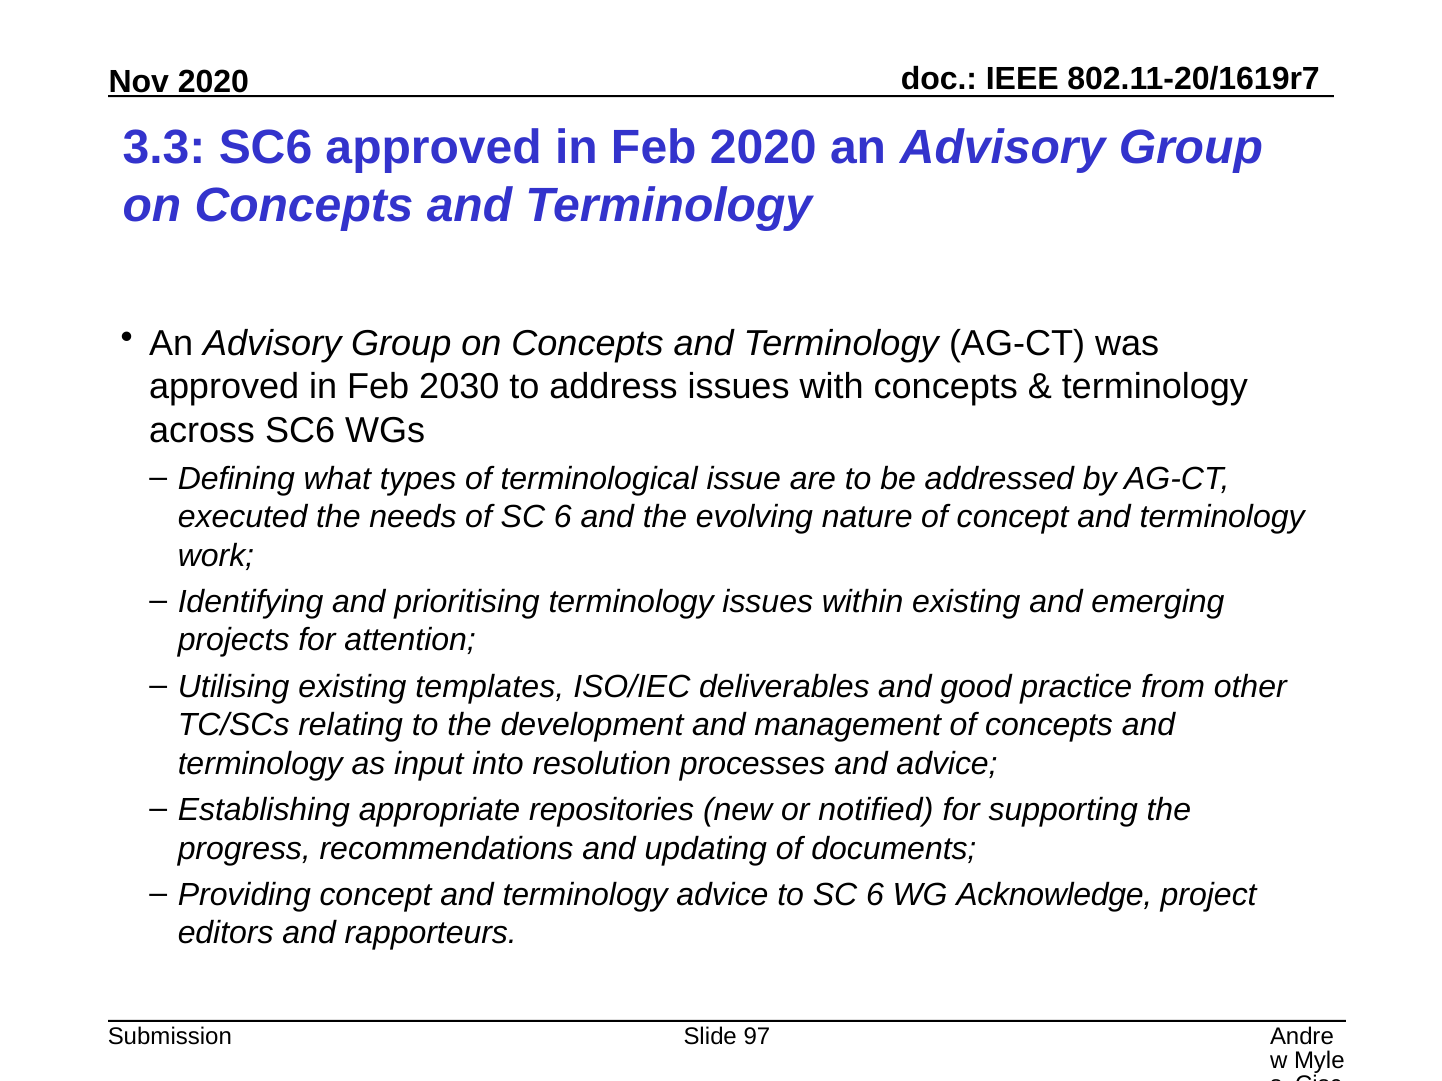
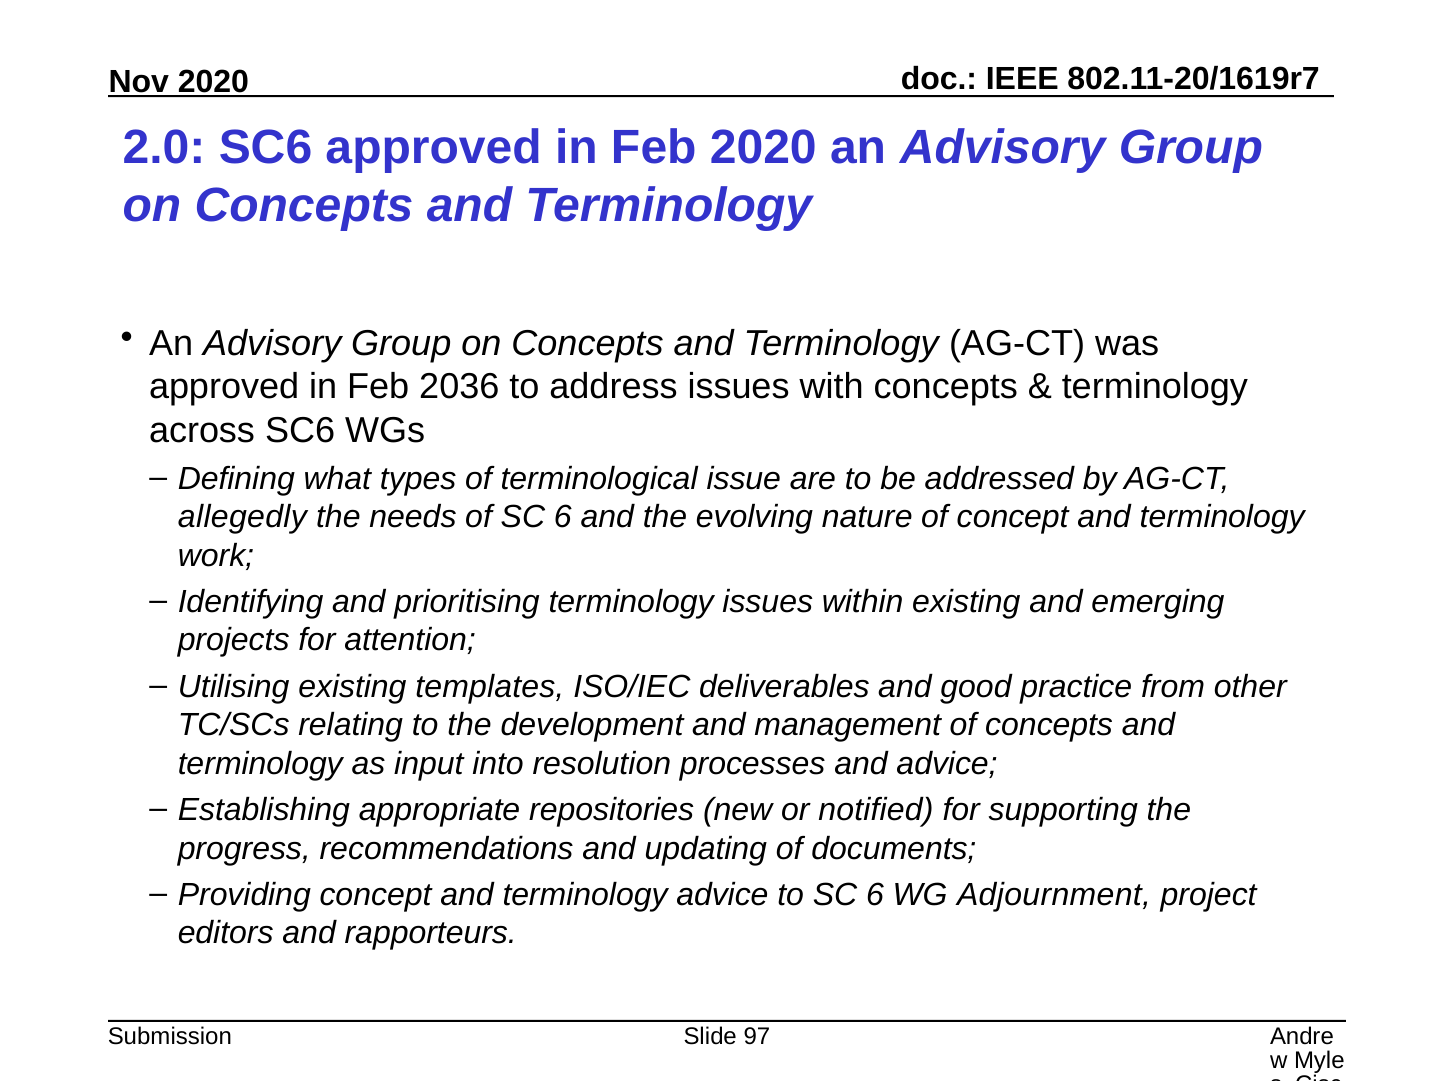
3.3: 3.3 -> 2.0
2030: 2030 -> 2036
executed: executed -> allegedly
Acknowledge: Acknowledge -> Adjournment
